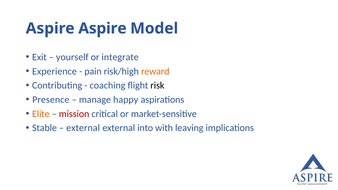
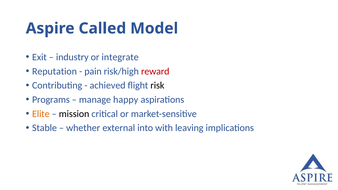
Aspire Aspire: Aspire -> Called
yourself: yourself -> industry
Experience: Experience -> Reputation
reward colour: orange -> red
coaching: coaching -> achieved
Presence: Presence -> Programs
mission colour: red -> black
external at (83, 128): external -> whether
